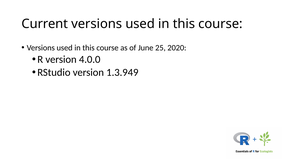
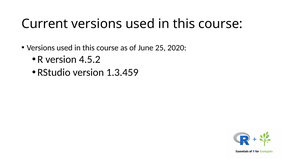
4.0.0: 4.0.0 -> 4.5.2
1.3.949: 1.3.949 -> 1.3.459
